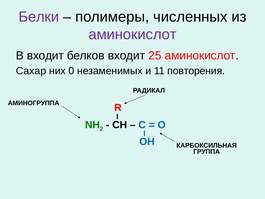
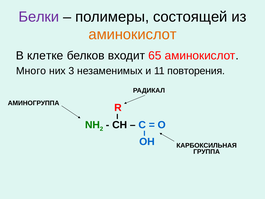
численных: численных -> состоящей
аминокислот at (133, 34) colour: purple -> orange
В входит: входит -> клетке
25: 25 -> 65
Сахар: Сахар -> Много
0: 0 -> 3
